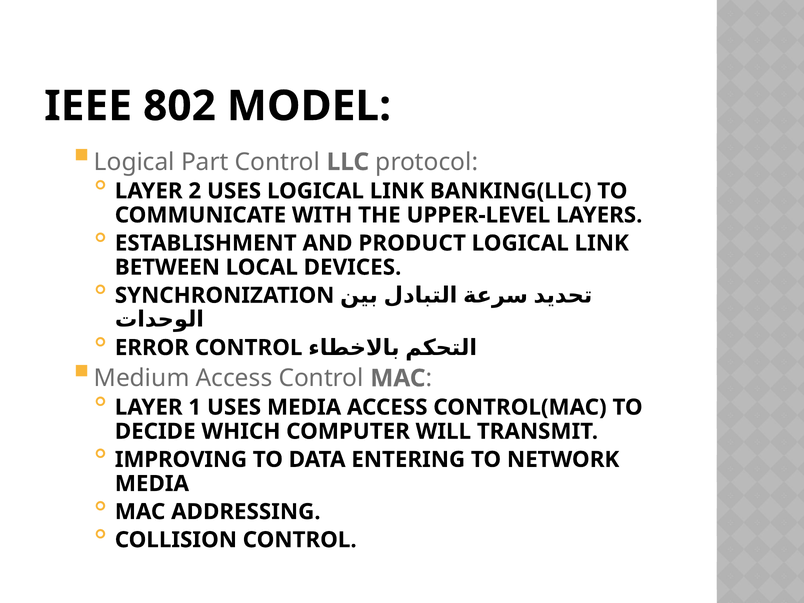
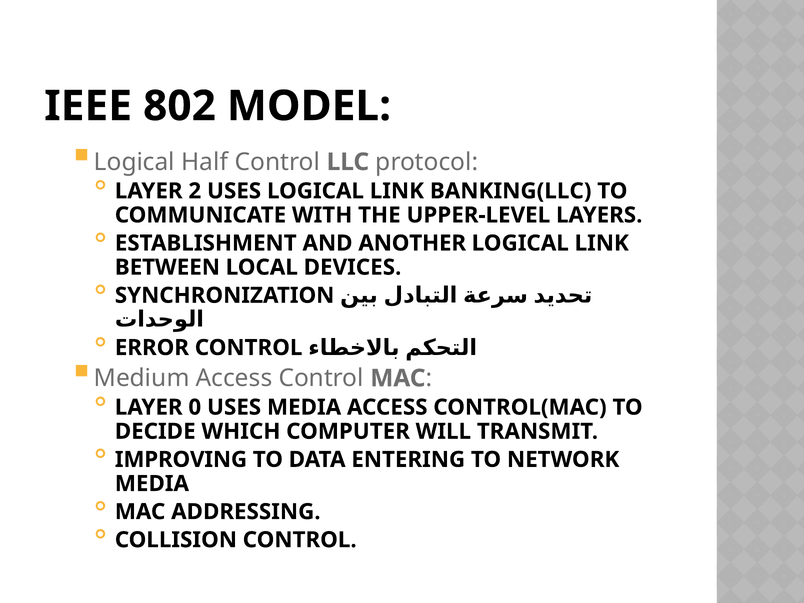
Part: Part -> Half
PRODUCT: PRODUCT -> ANOTHER
1: 1 -> 0
